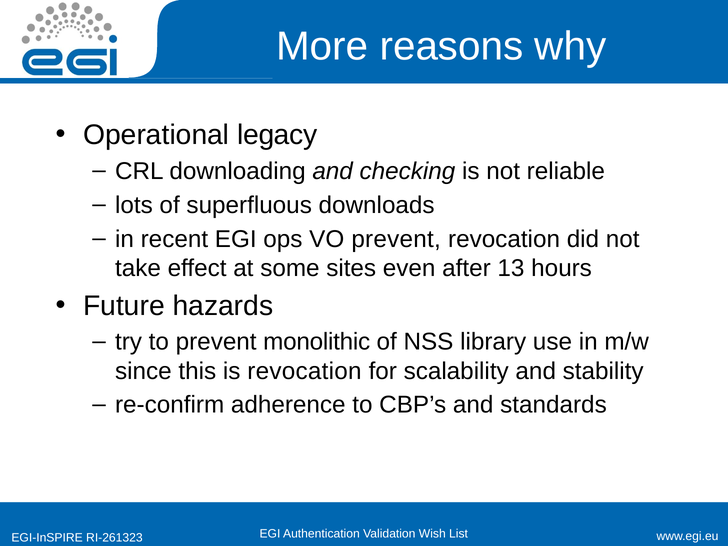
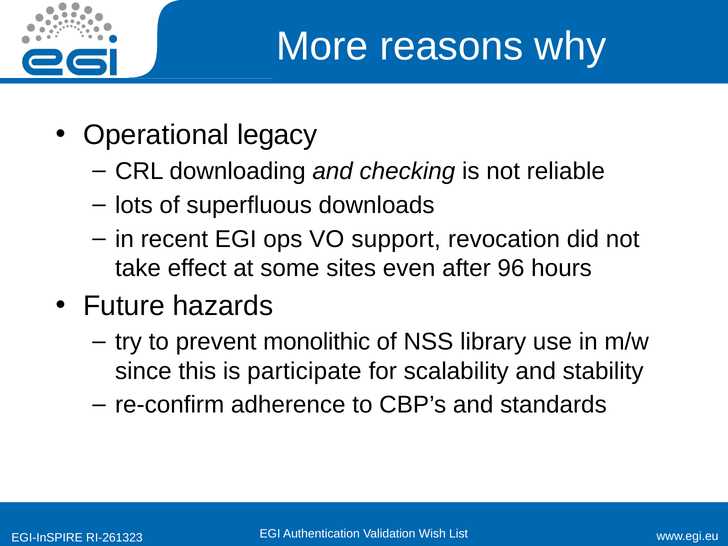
VO prevent: prevent -> support
13: 13 -> 96
is revocation: revocation -> participate
